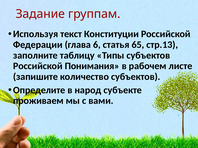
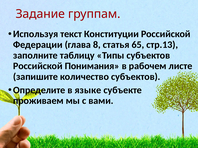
6: 6 -> 8
народ: народ -> языке
